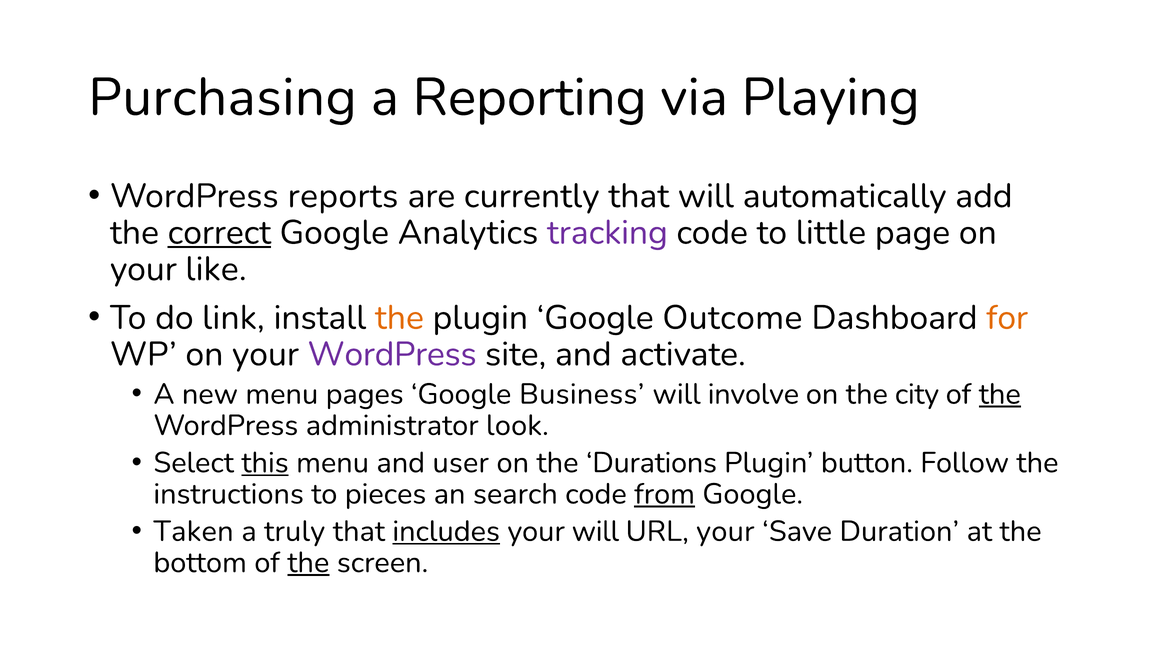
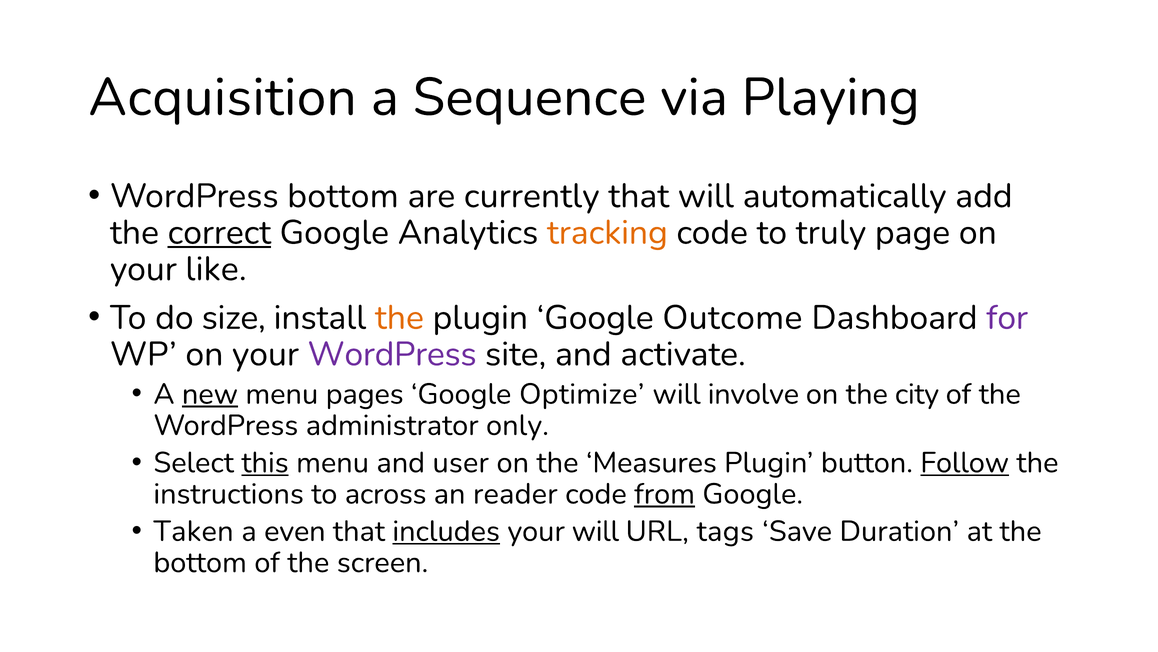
Purchasing: Purchasing -> Acquisition
Reporting: Reporting -> Sequence
WordPress reports: reports -> bottom
tracking colour: purple -> orange
little: little -> truly
link: link -> size
for colour: orange -> purple
new underline: none -> present
Business: Business -> Optimize
the at (1000, 394) underline: present -> none
look: look -> only
Durations: Durations -> Measures
Follow underline: none -> present
pieces: pieces -> across
search: search -> reader
truly: truly -> even
URL your: your -> tags
the at (308, 562) underline: present -> none
